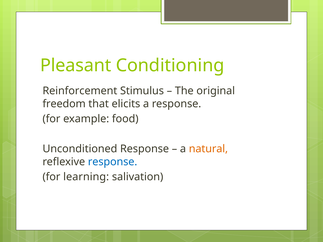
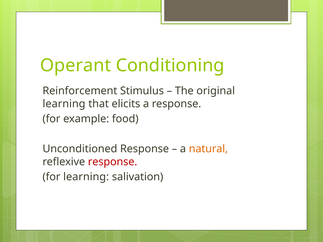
Pleasant: Pleasant -> Operant
freedom at (64, 104): freedom -> learning
response at (113, 162) colour: blue -> red
